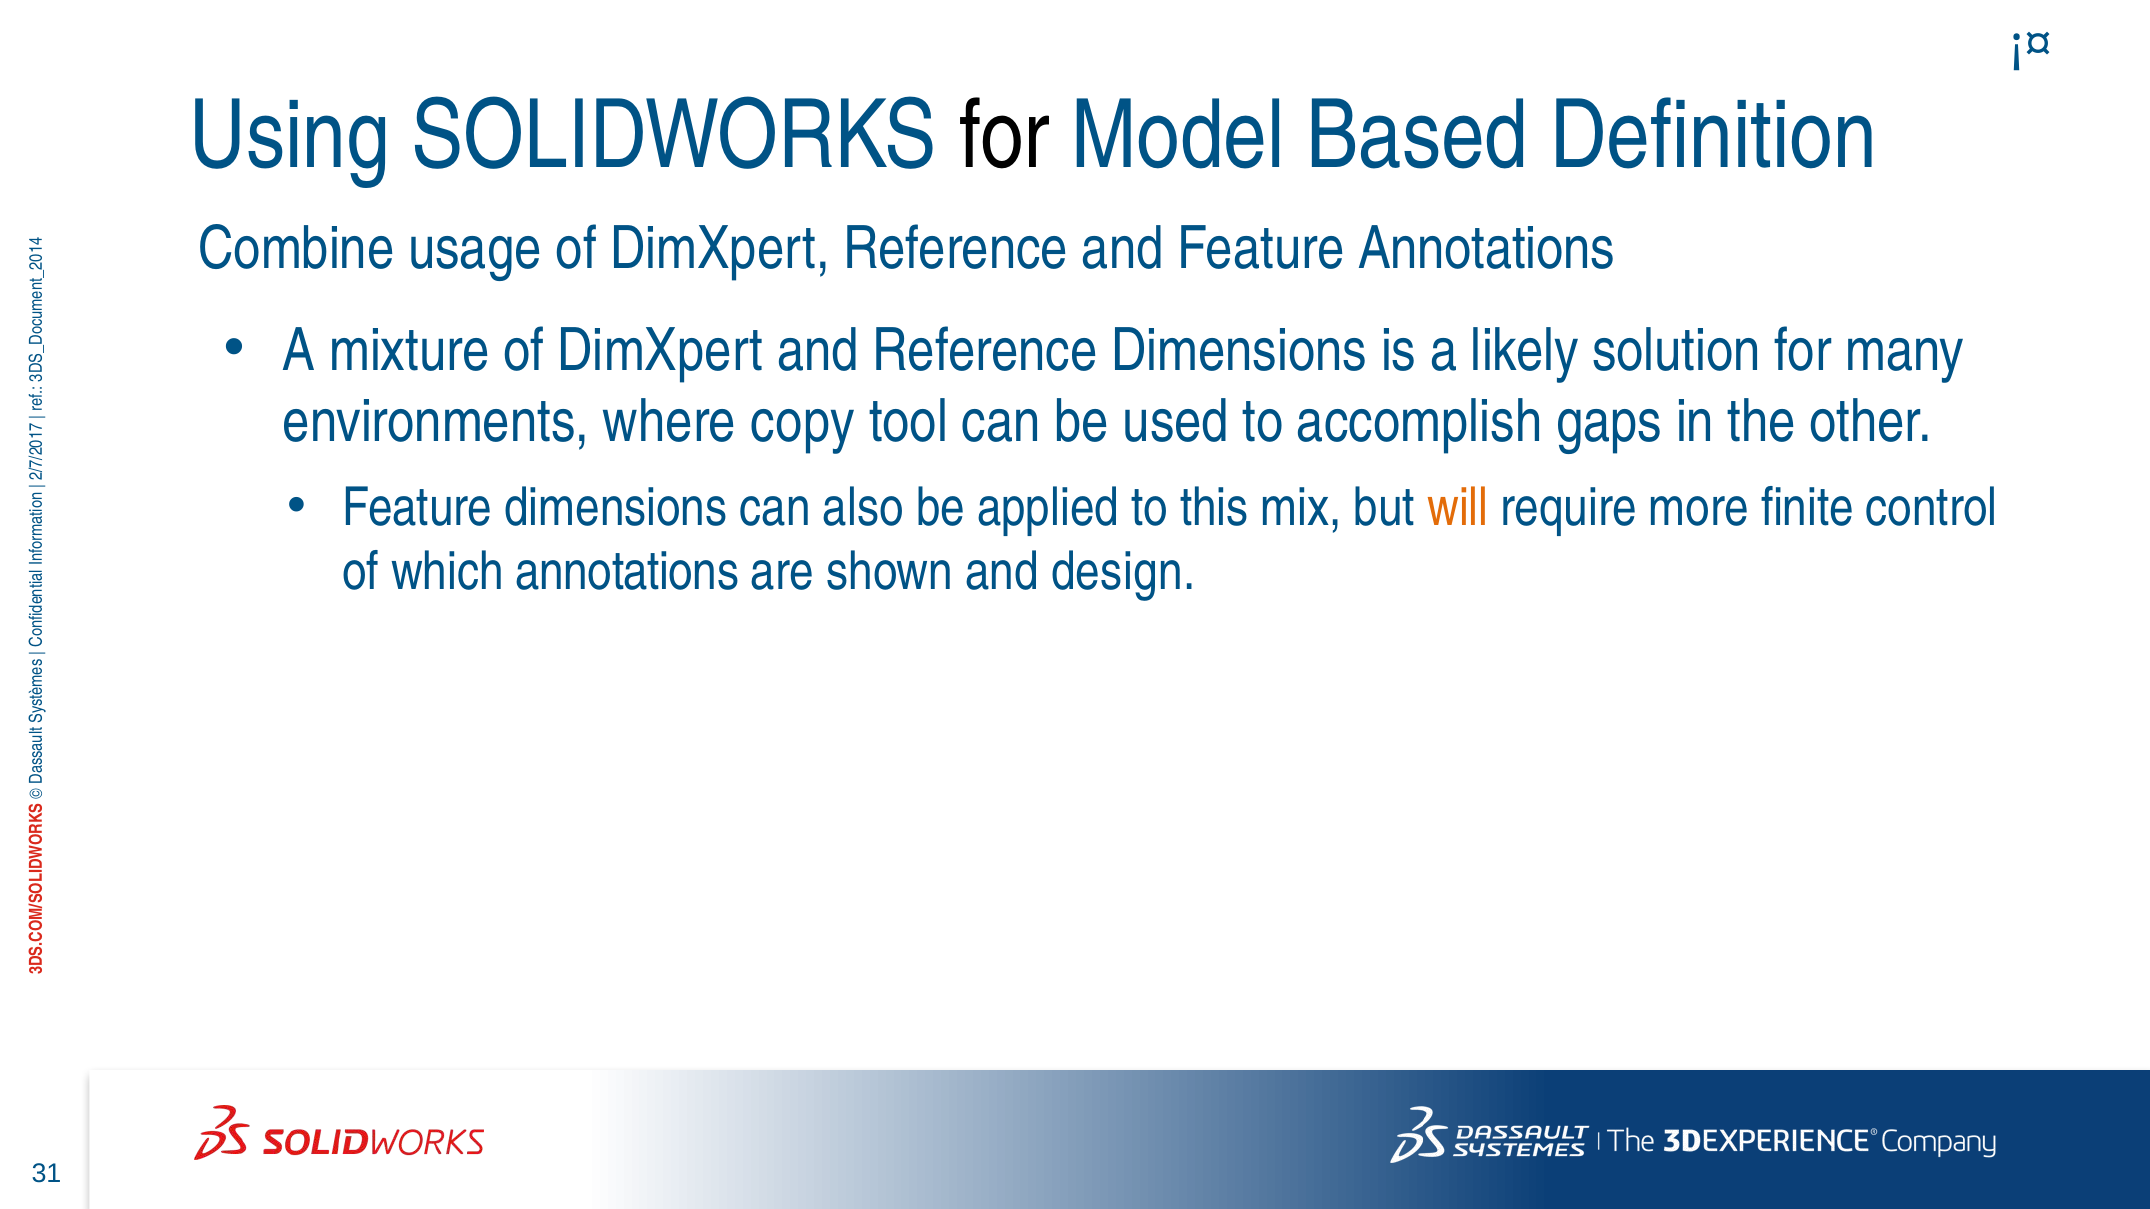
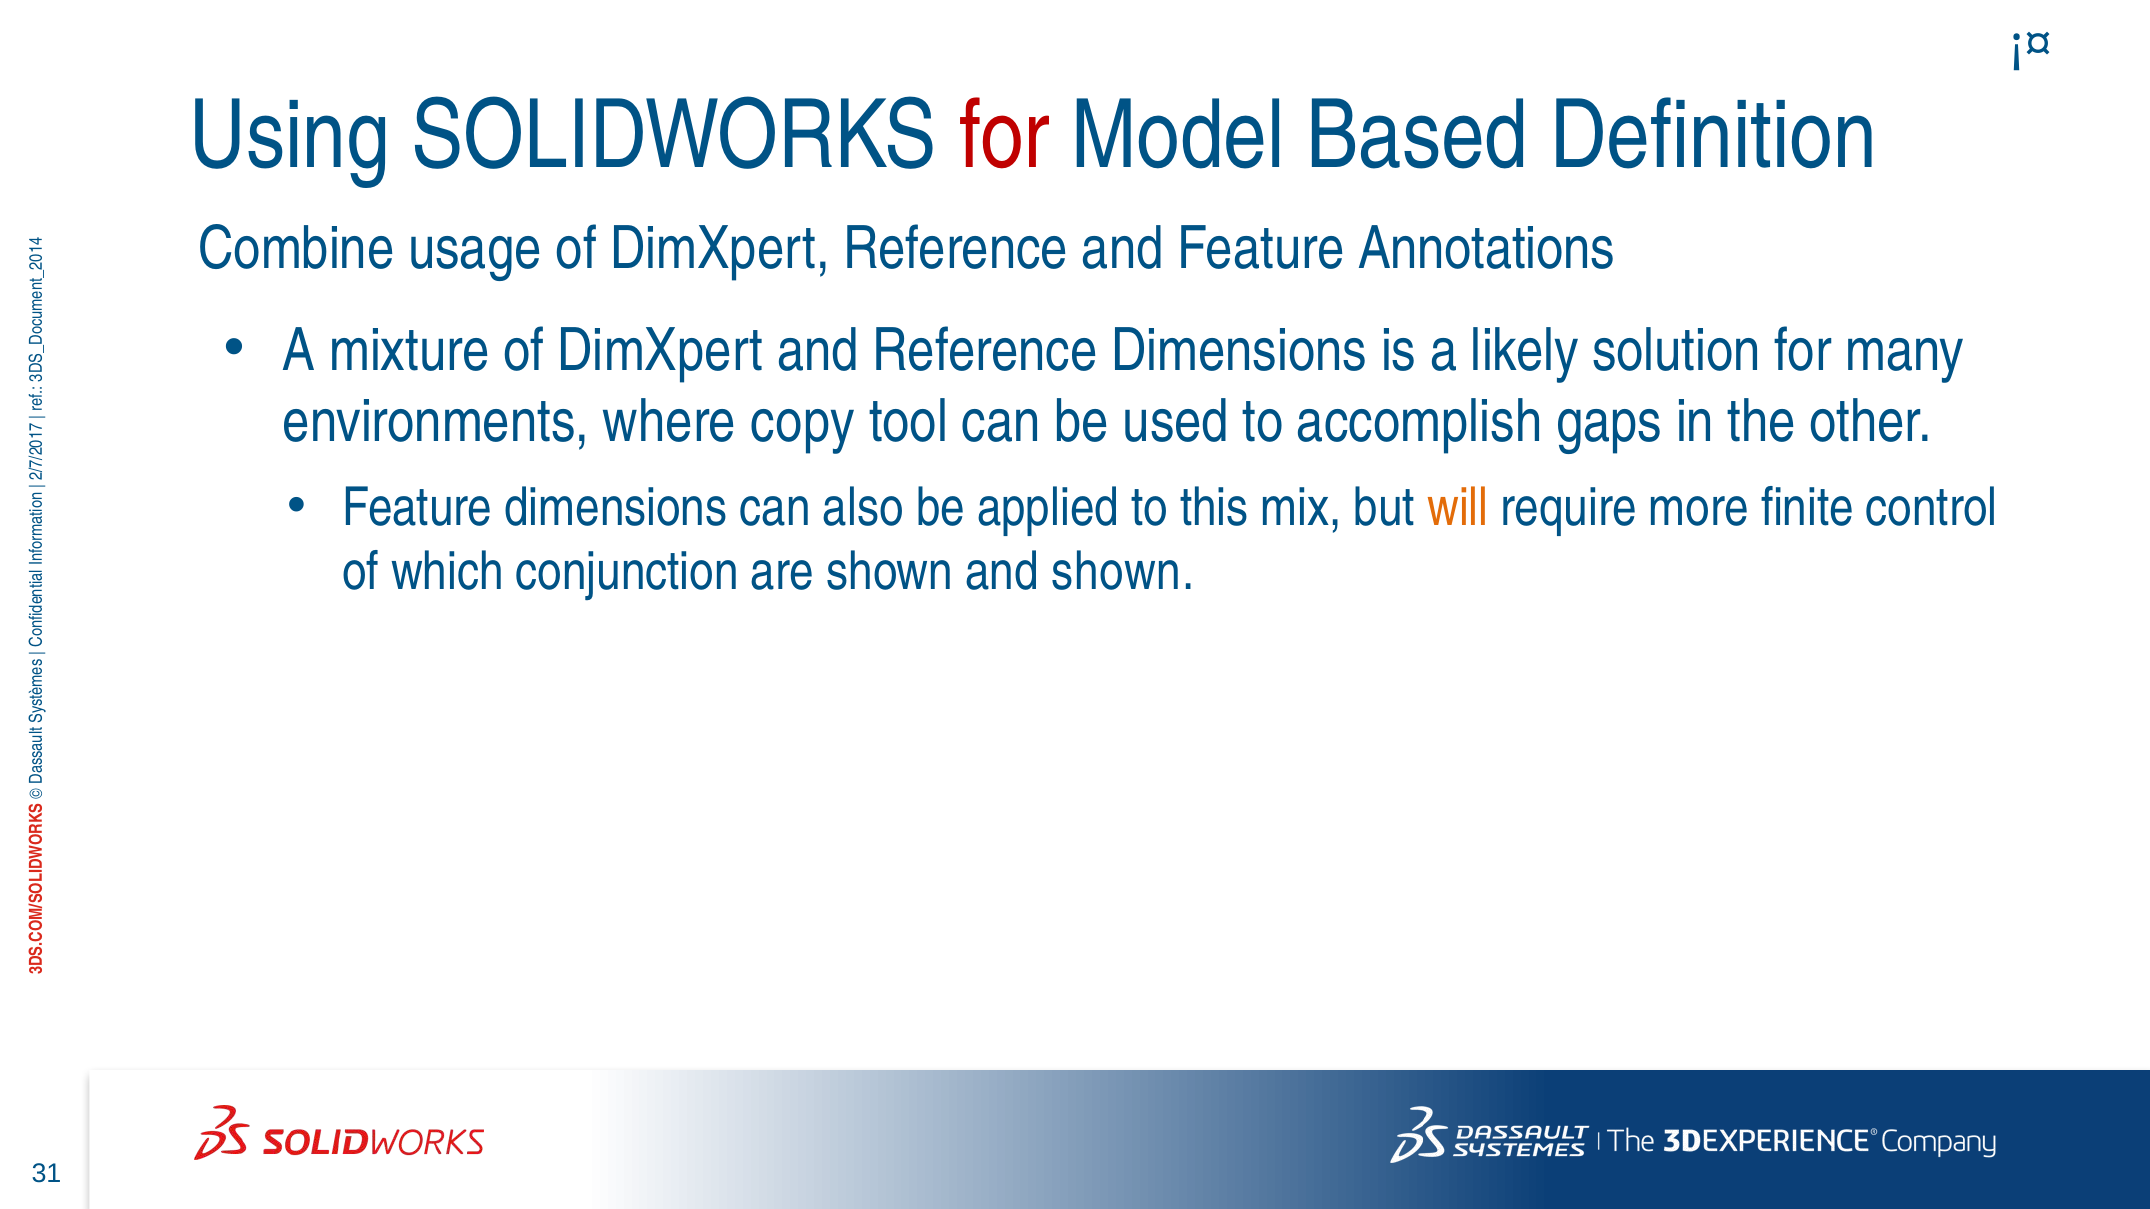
for at (1004, 136) colour: black -> red
which annotations: annotations -> conjunction
and design: design -> shown
